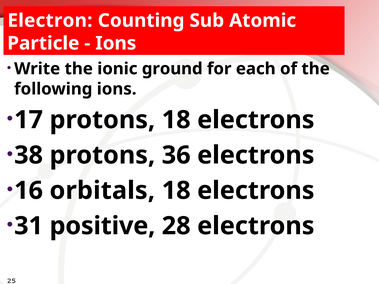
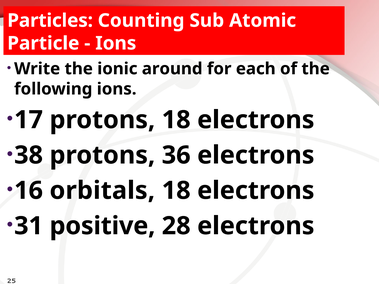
Electron: Electron -> Particles
ground: ground -> around
